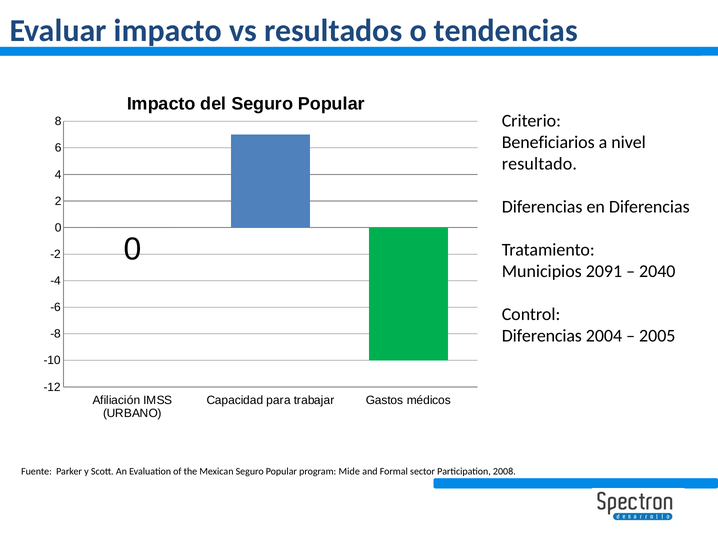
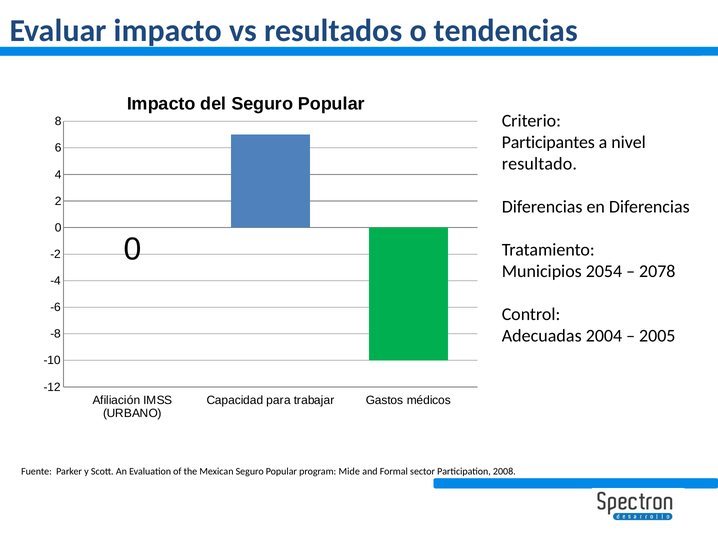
Beneficiarios: Beneficiarios -> Participantes
2091: 2091 -> 2054
2040: 2040 -> 2078
Diferencias at (542, 336): Diferencias -> Adecuadas
